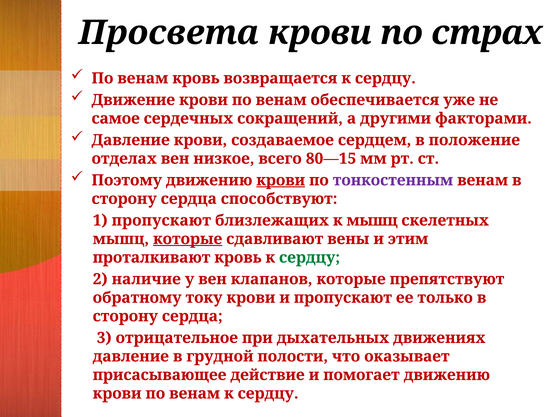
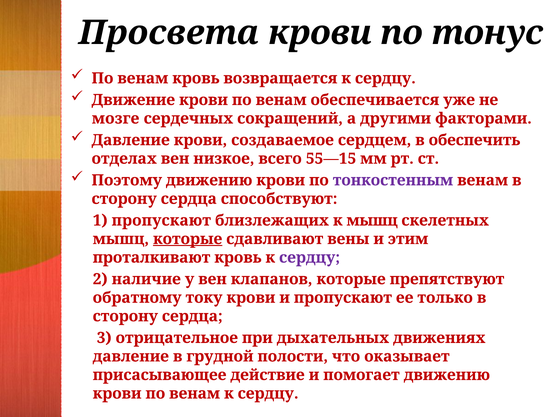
страх: страх -> тонус
самое: самое -> мозге
положение: положение -> обеспечить
80—15: 80—15 -> 55—15
крови at (281, 180) underline: present -> none
сердцу at (310, 258) colour: green -> purple
